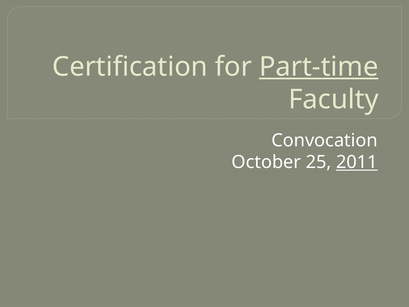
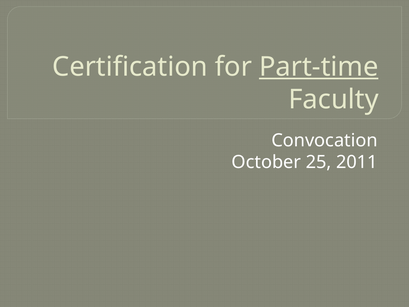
2011 underline: present -> none
